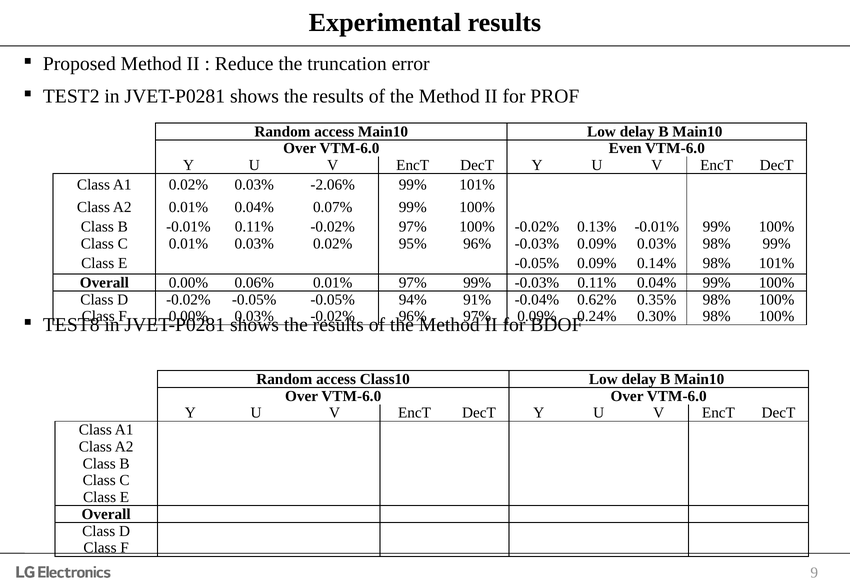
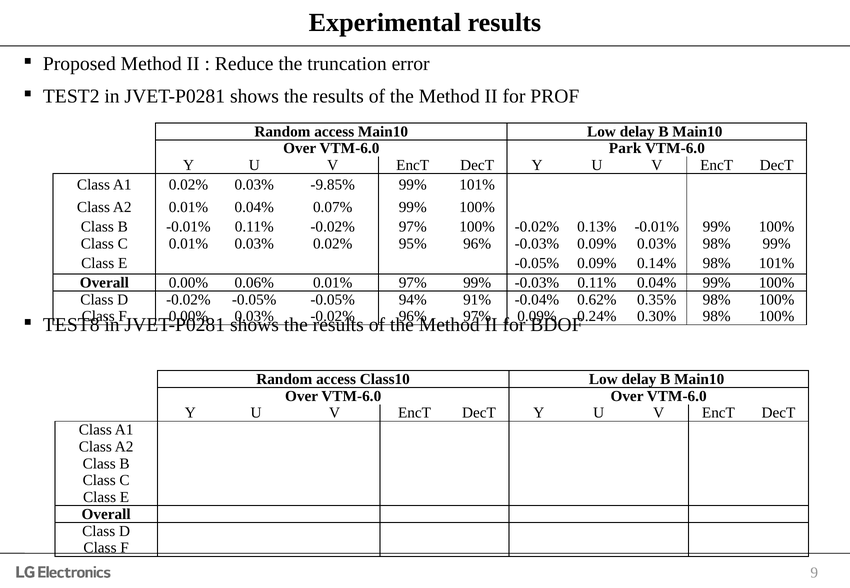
Even: Even -> Park
-2.06%: -2.06% -> -9.85%
